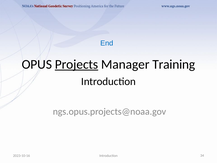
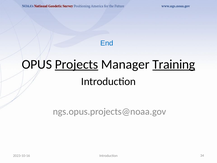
Training underline: none -> present
